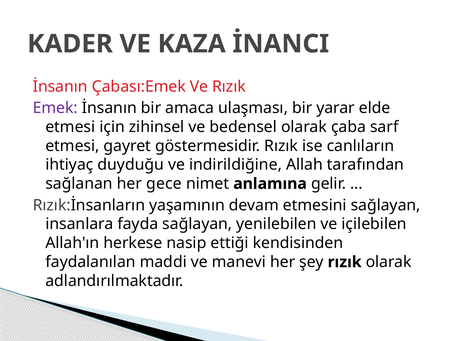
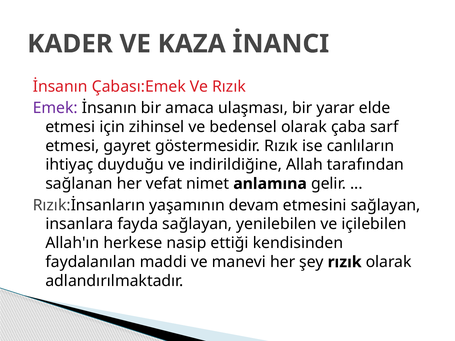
gece: gece -> vefat
